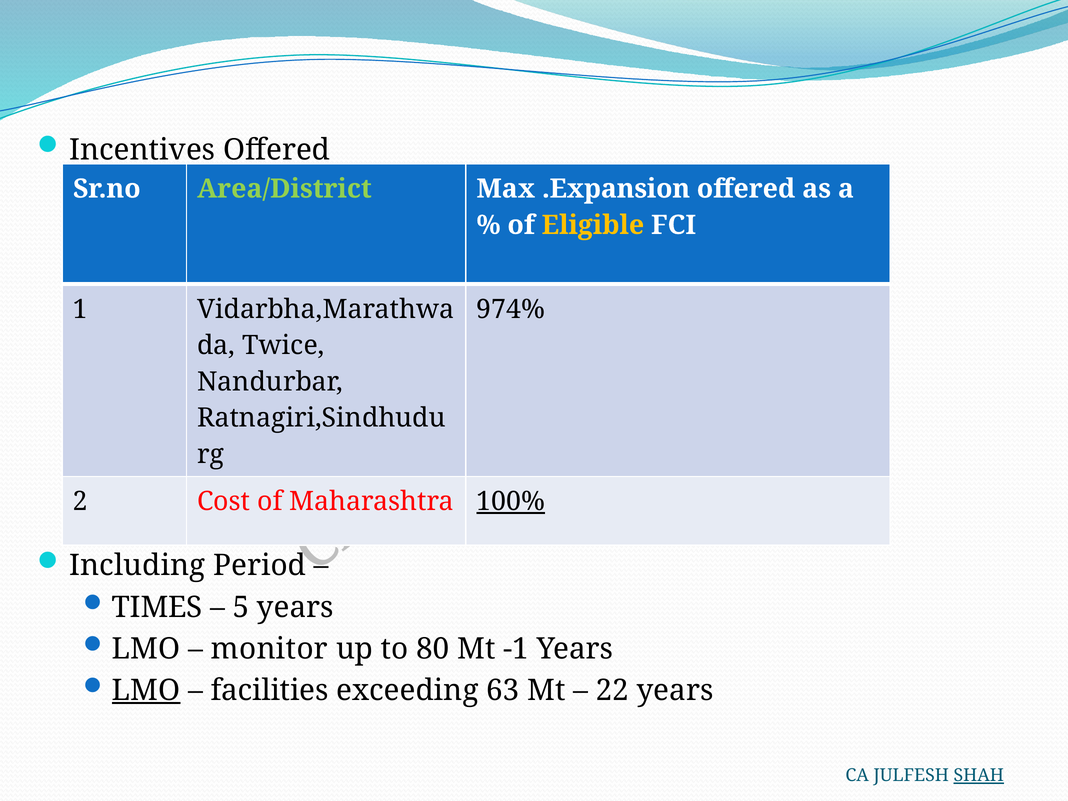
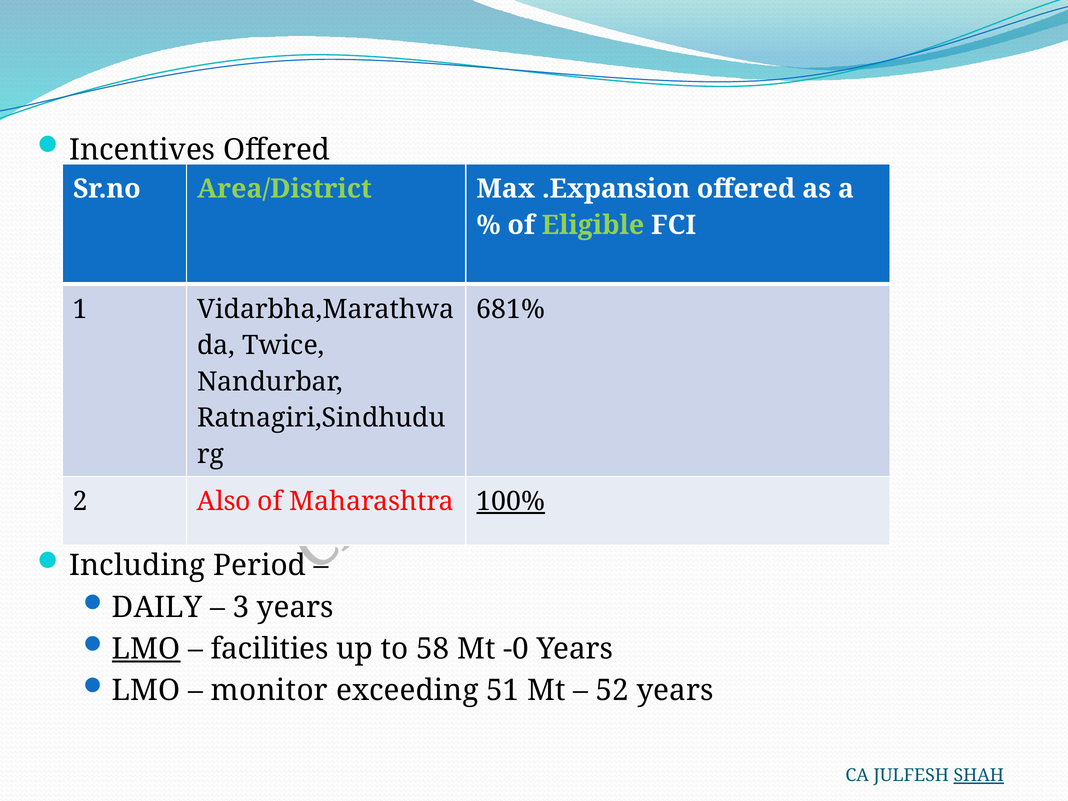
Eligible colour: yellow -> light green
974%: 974% -> 681%
Cost: Cost -> Also
TIMES: TIMES -> DAILY
5: 5 -> 3
LMO at (146, 649) underline: none -> present
monitor: monitor -> facilities
80: 80 -> 58
-1: -1 -> -0
LMO at (146, 690) underline: present -> none
facilities: facilities -> monitor
63: 63 -> 51
22: 22 -> 52
